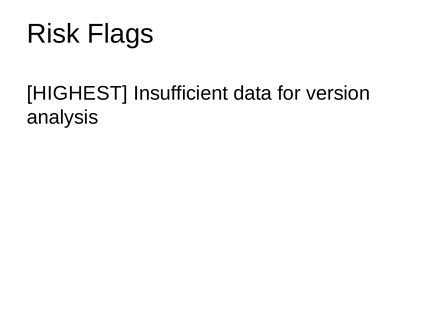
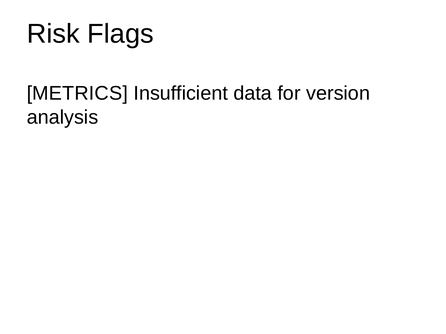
HIGHEST: HIGHEST -> METRICS
